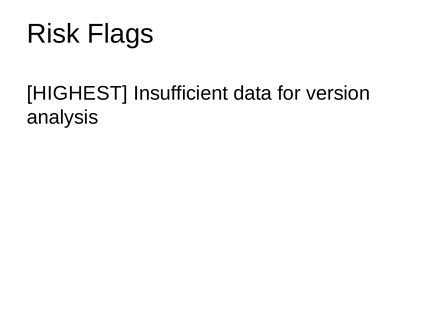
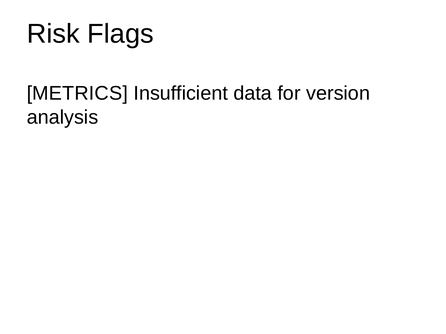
HIGHEST: HIGHEST -> METRICS
